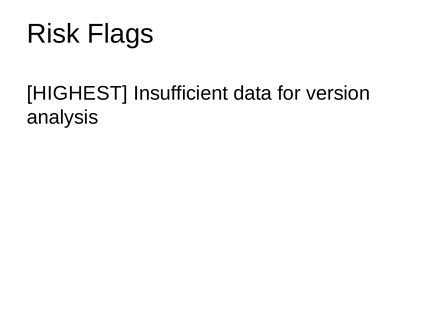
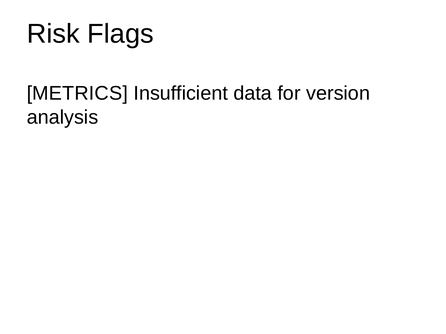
HIGHEST: HIGHEST -> METRICS
